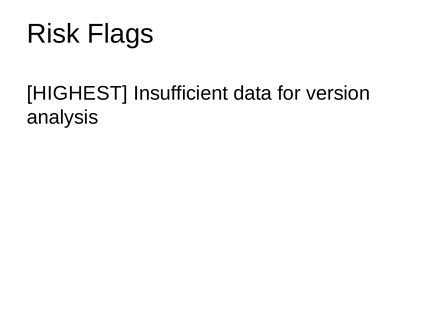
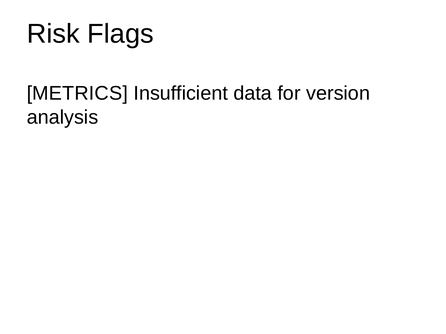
HIGHEST: HIGHEST -> METRICS
